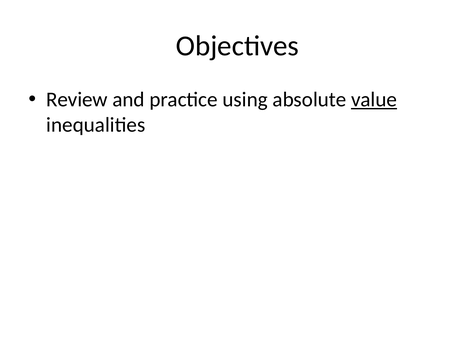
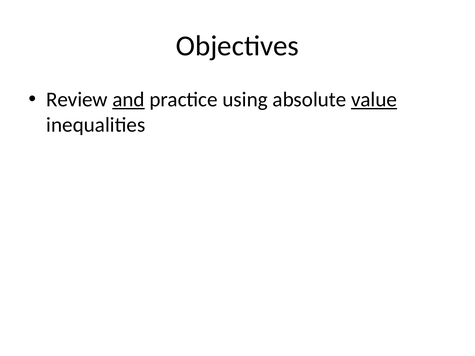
and underline: none -> present
